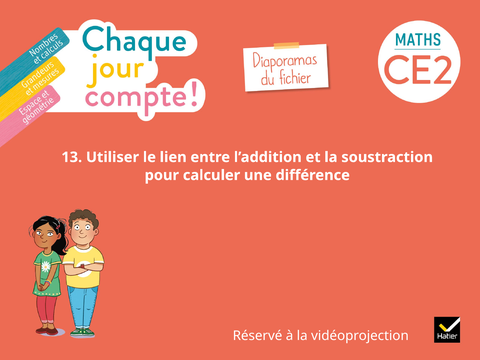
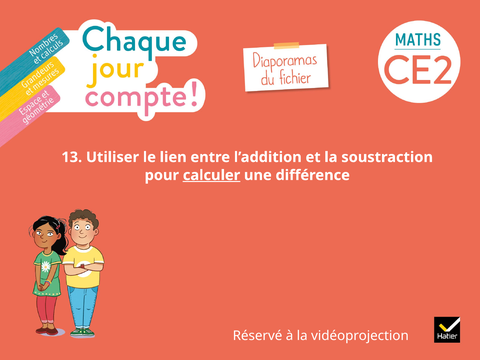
calculer underline: none -> present
